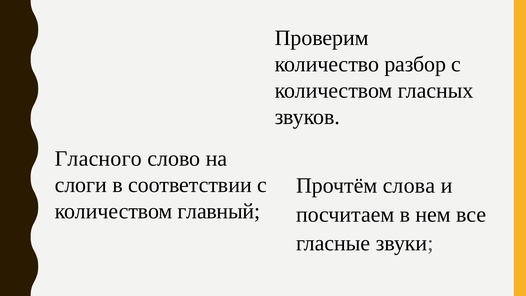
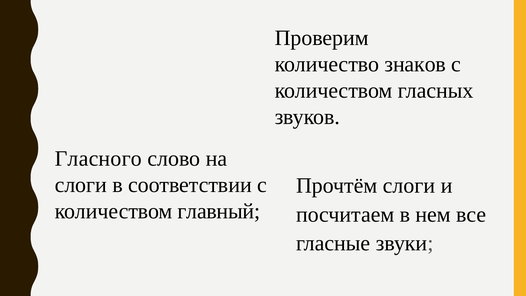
разбор: разбор -> знаков
Прочтём слова: слова -> слоги
